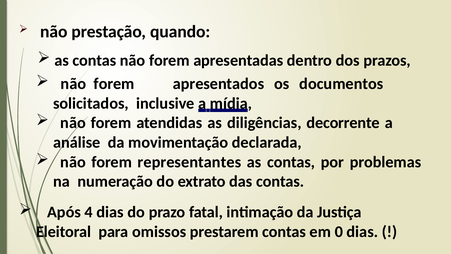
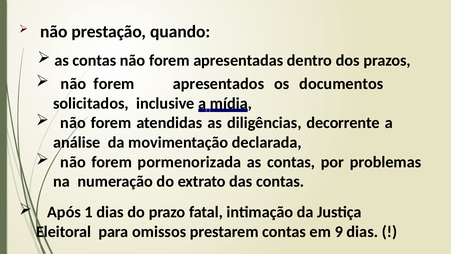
representantes: representantes -> pormenorizada
4: 4 -> 1
0: 0 -> 9
